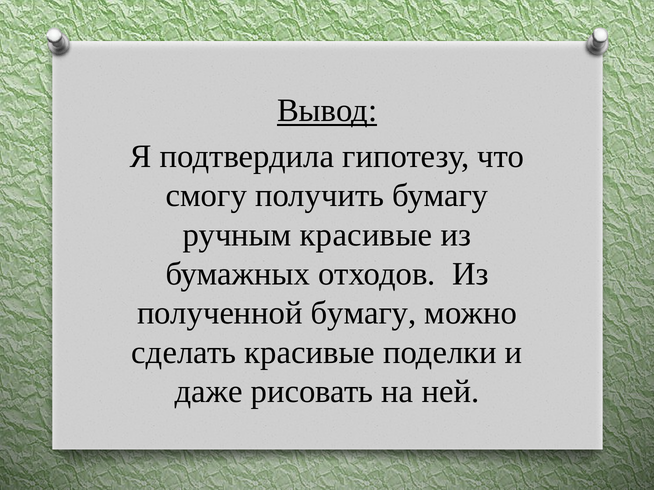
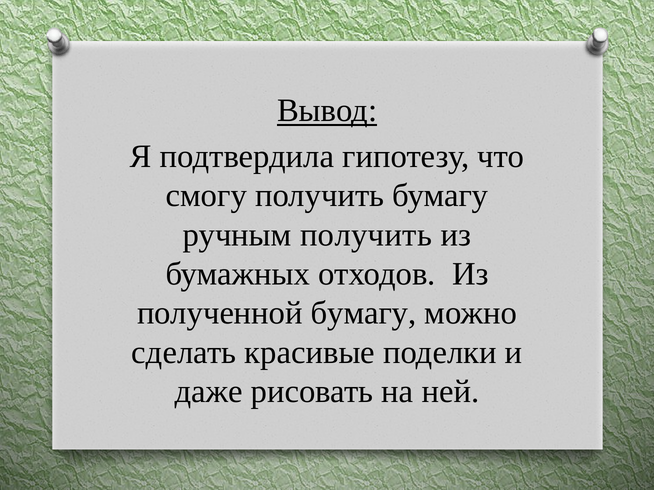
ручным красивые: красивые -> получить
